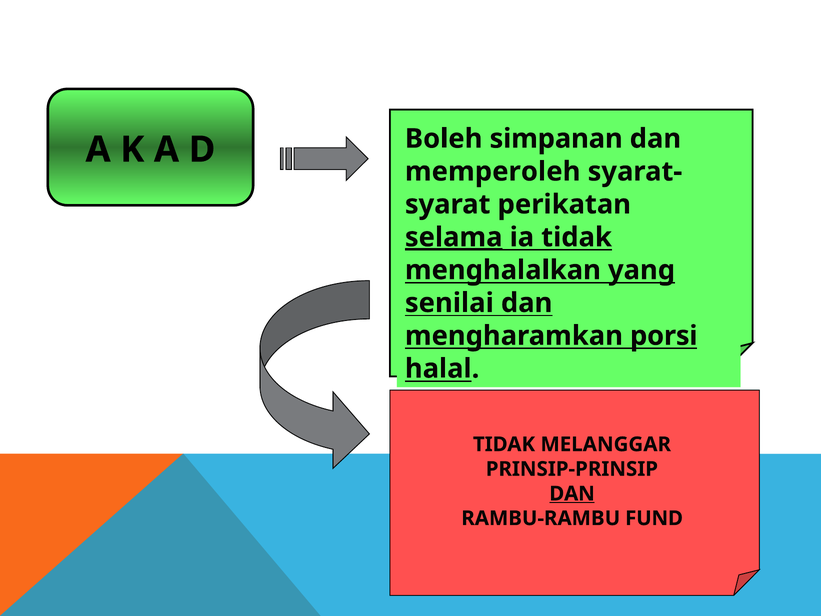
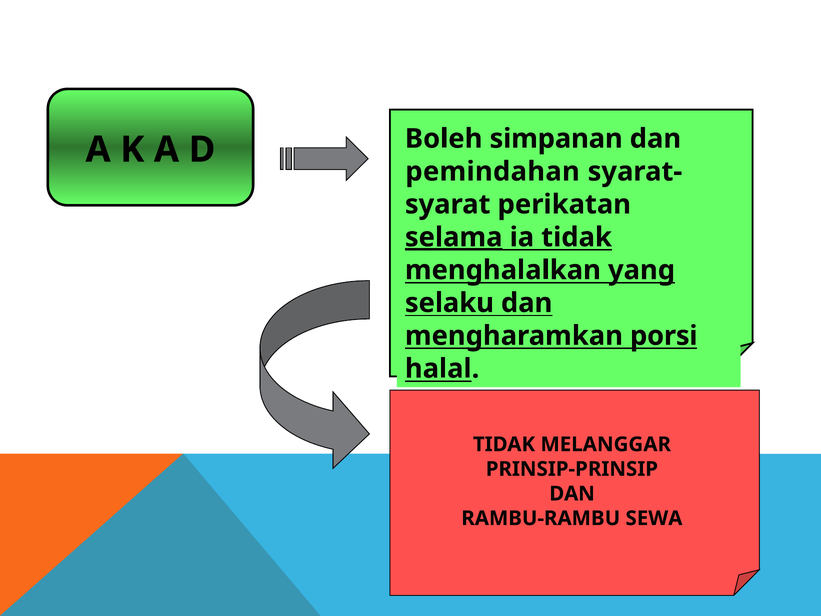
memperoleh: memperoleh -> pemindahan
senilai: senilai -> selaku
DAN at (572, 493) underline: present -> none
FUND: FUND -> SEWA
